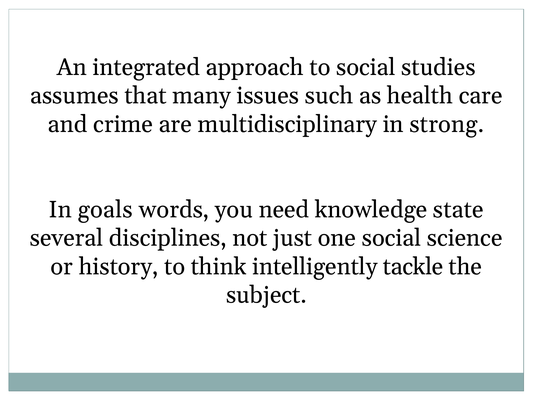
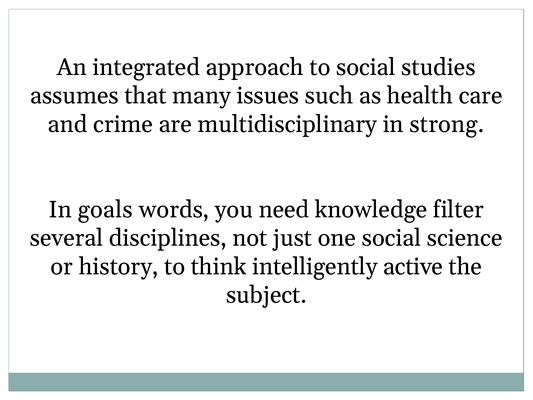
state: state -> filter
tackle: tackle -> active
